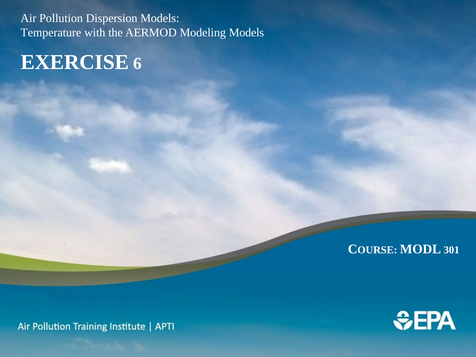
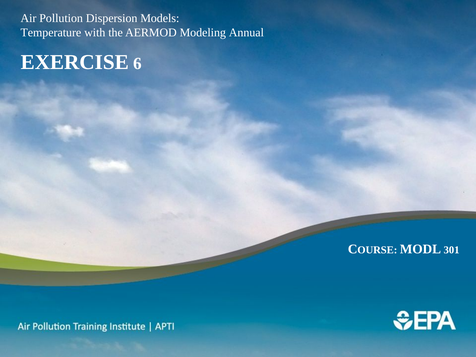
Modeling Models: Models -> Annual
